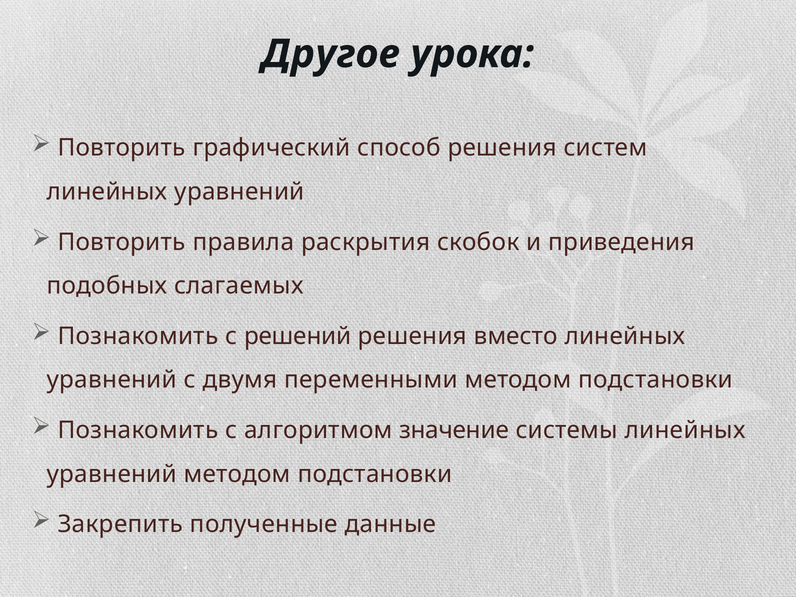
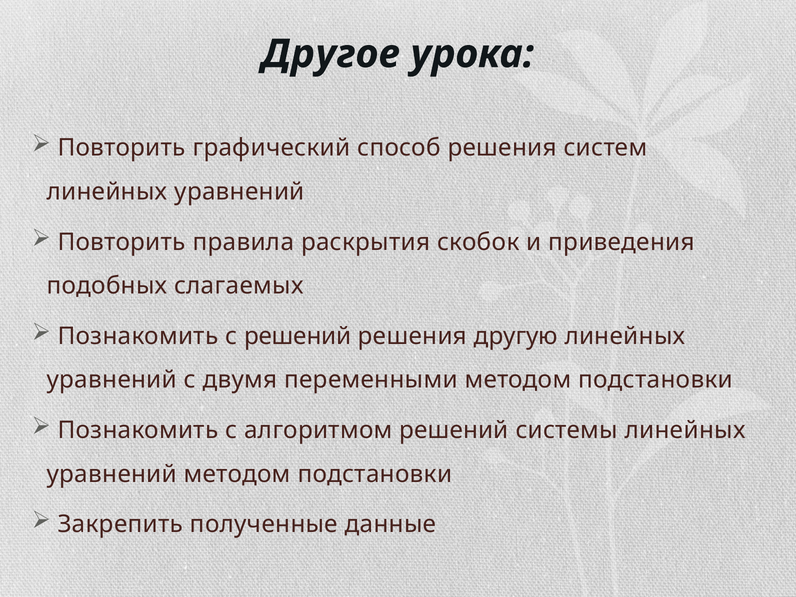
вместо: вместо -> другую
алгоритмом значение: значение -> решений
